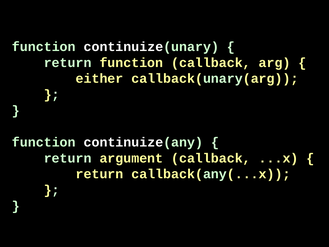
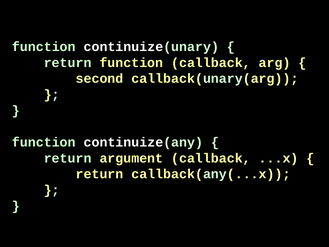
either: either -> second
